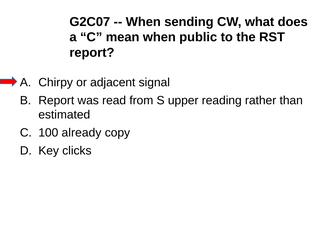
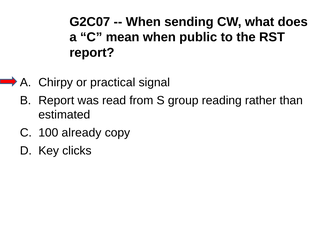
adjacent: adjacent -> practical
upper: upper -> group
